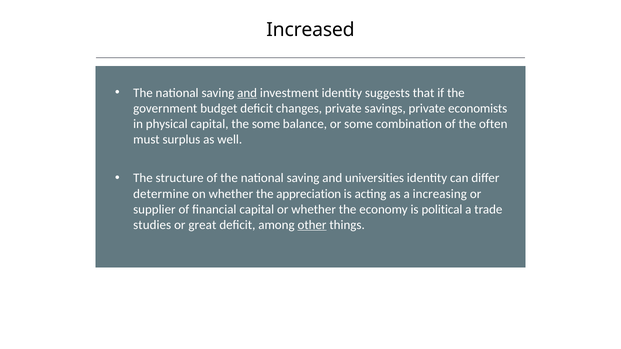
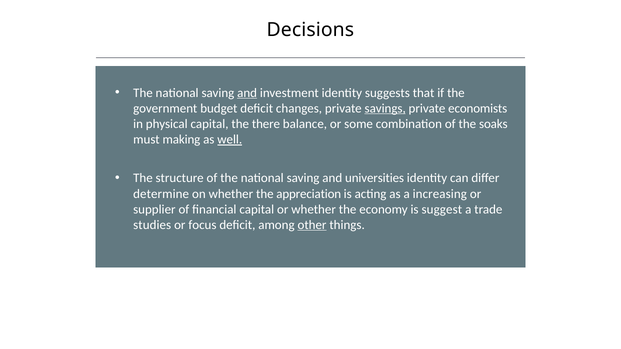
Increased: Increased -> Decisions
savings underline: none -> present
the some: some -> there
often: often -> soaks
surplus: surplus -> making
well underline: none -> present
political: political -> suggest
great: great -> focus
